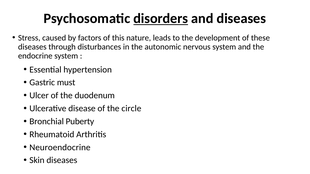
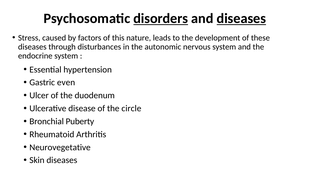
diseases at (241, 19) underline: none -> present
must: must -> even
Neuroendocrine: Neuroendocrine -> Neurovegetative
